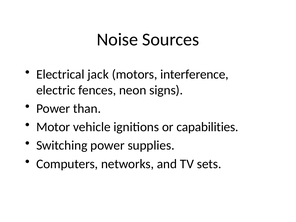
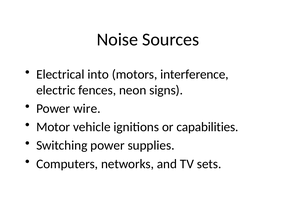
jack: jack -> into
than: than -> wire
